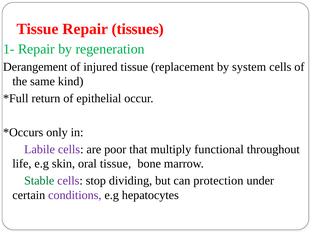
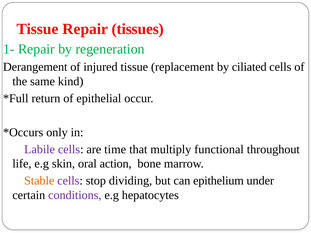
system: system -> ciliated
poor: poor -> time
oral tissue: tissue -> action
Stable colour: green -> orange
protection: protection -> epithelium
